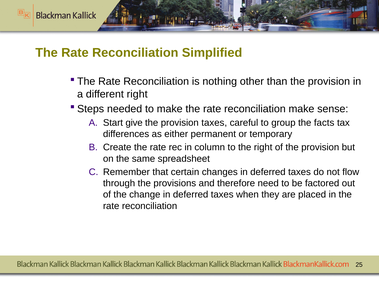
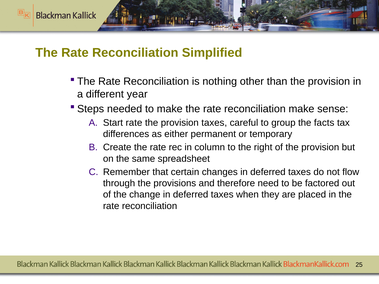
different right: right -> year
Start give: give -> rate
